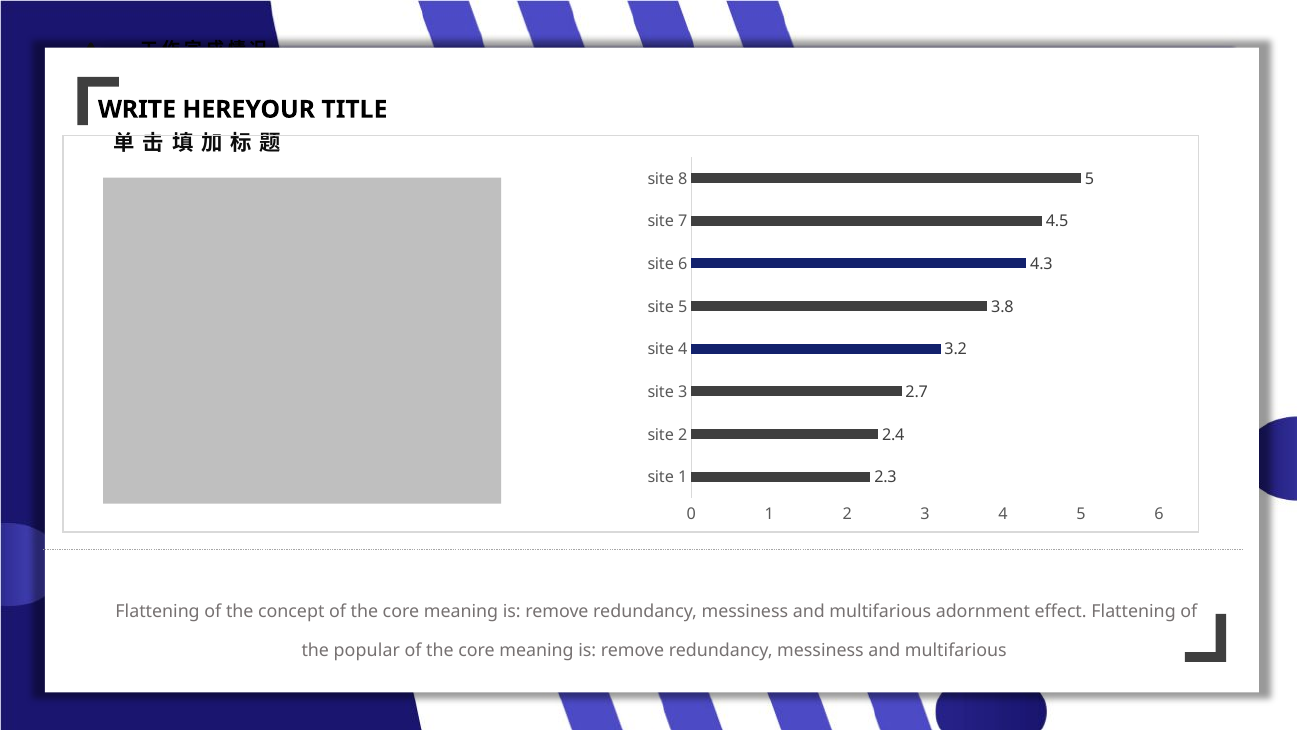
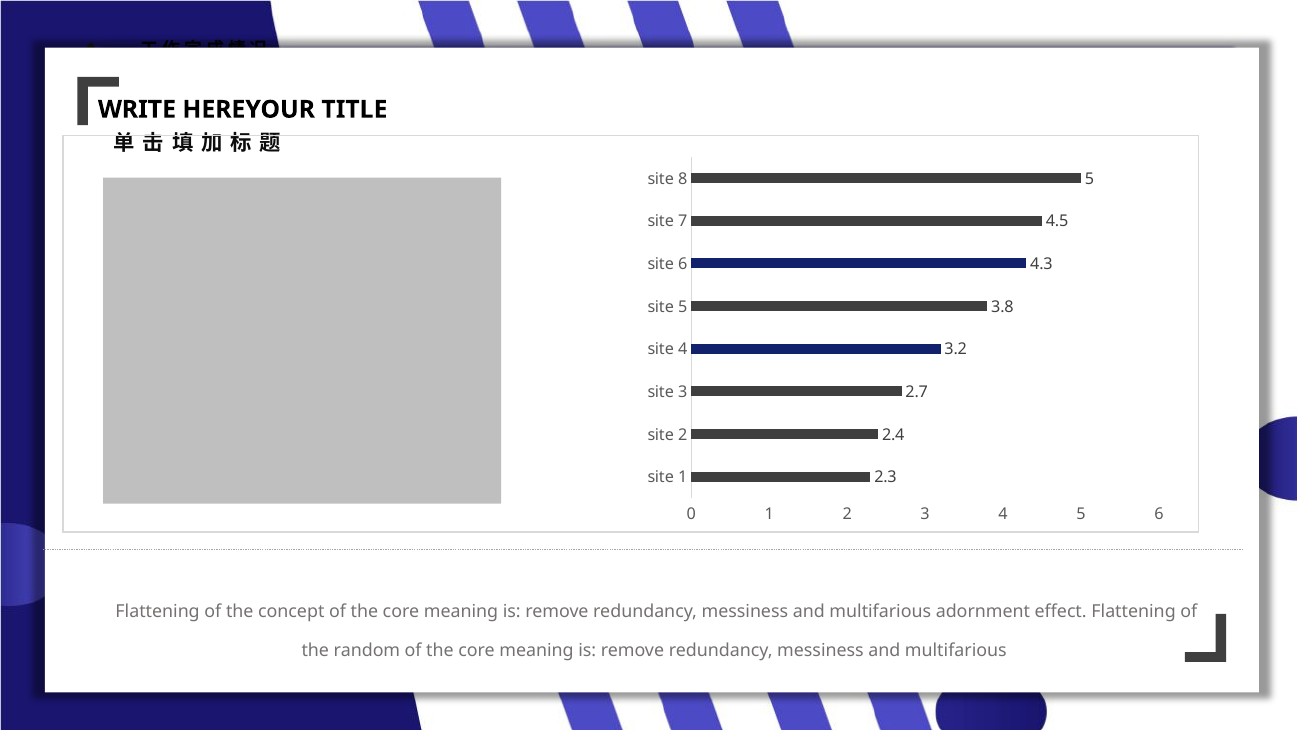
popular: popular -> random
